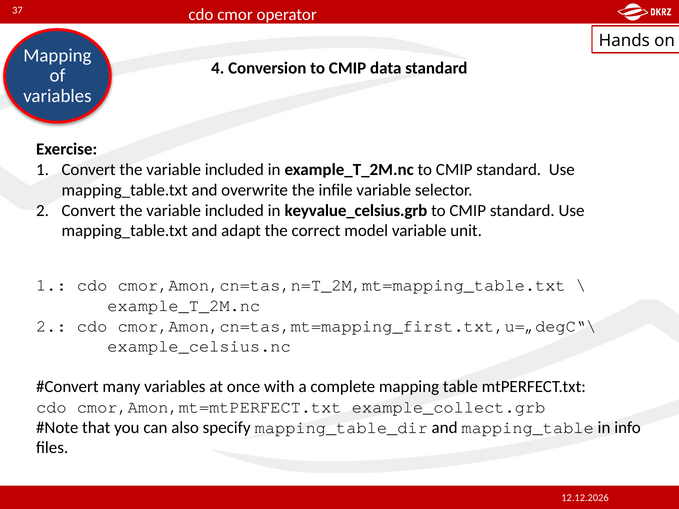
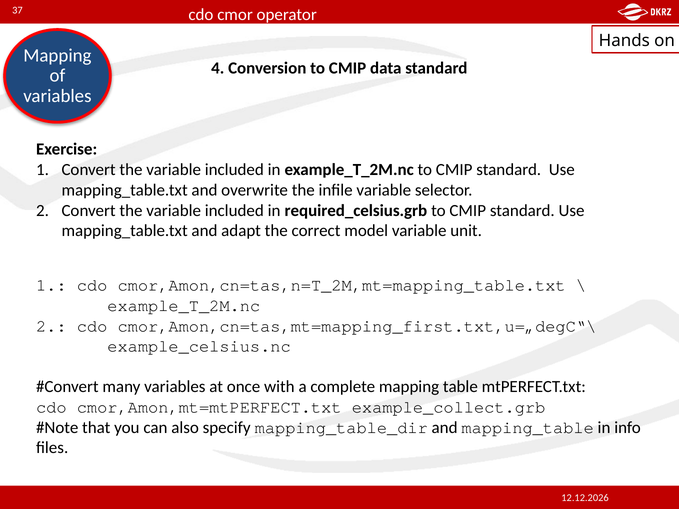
keyvalue_celsius.grb: keyvalue_celsius.grb -> required_celsius.grb
